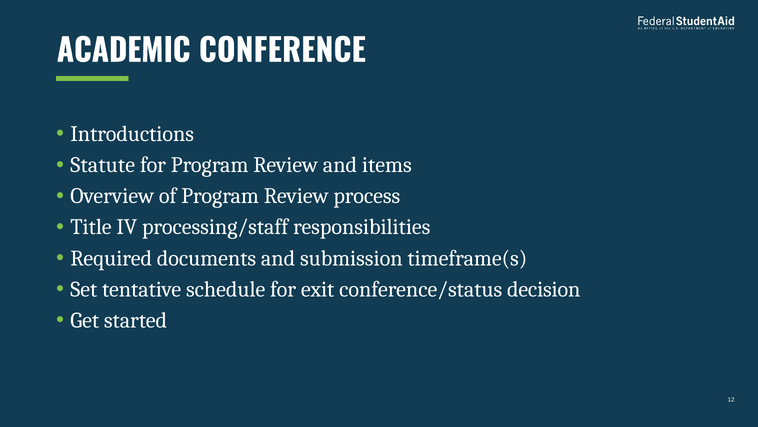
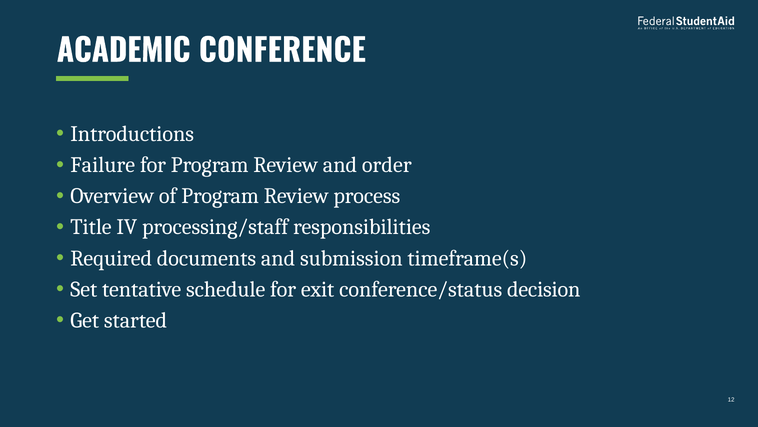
Statute: Statute -> Failure
items: items -> order
